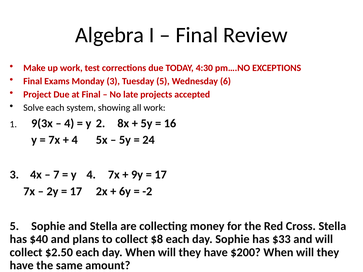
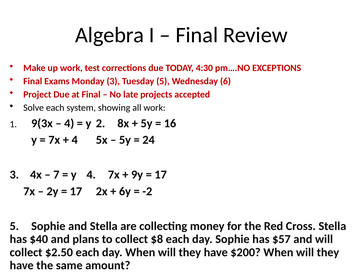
$33: $33 -> $57
